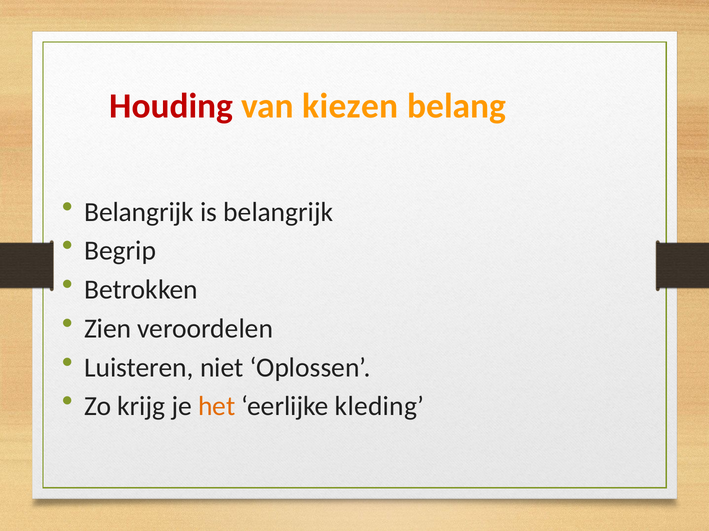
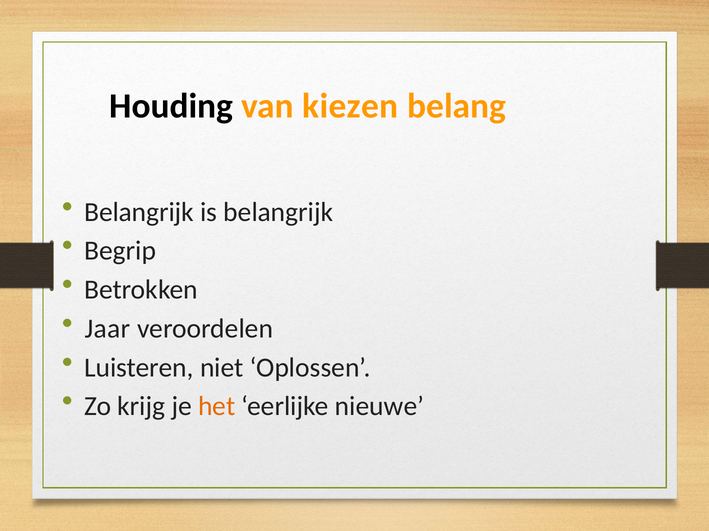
Houding colour: red -> black
Zien: Zien -> Jaar
kleding: kleding -> nieuwe
